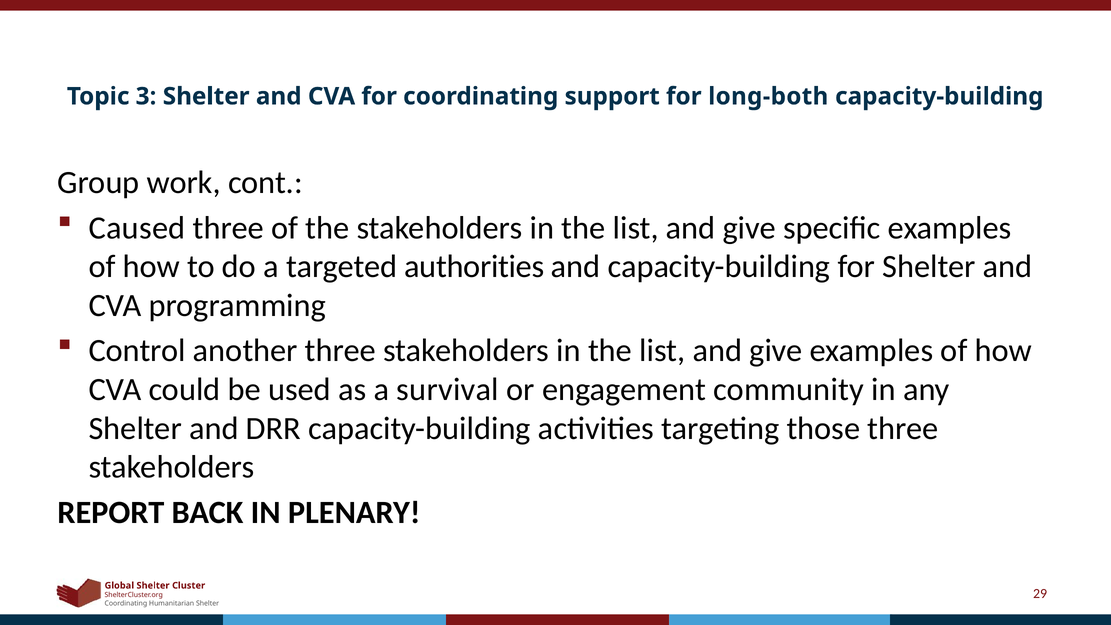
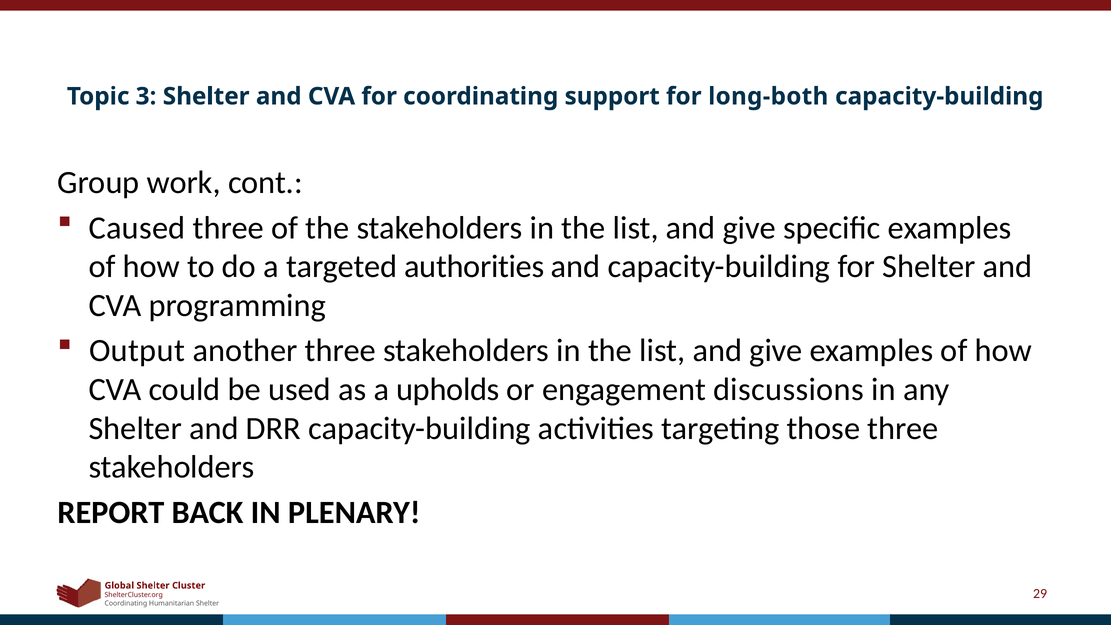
Control: Control -> Output
survival: survival -> upholds
community: community -> discussions
